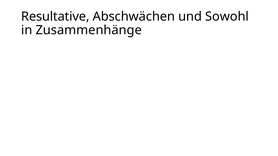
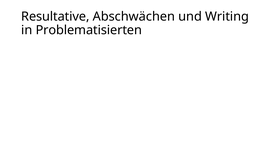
Sowohl: Sowohl -> Writing
Zusammenhänge: Zusammenhänge -> Problematisierten
